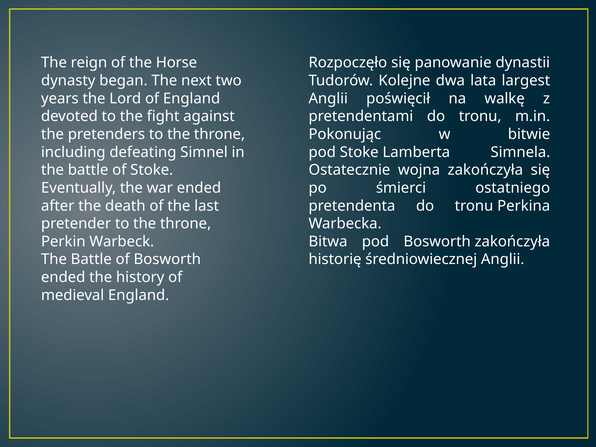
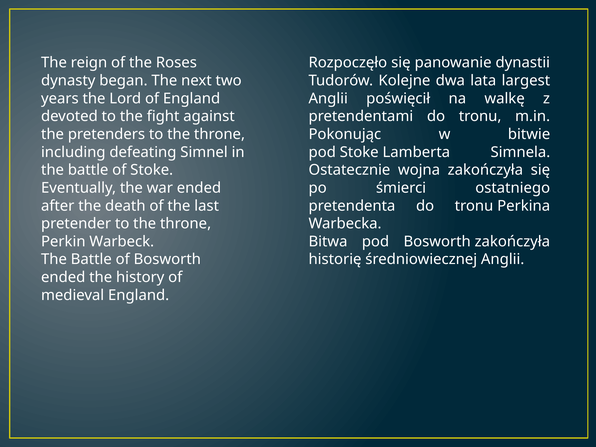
Horse: Horse -> Roses
